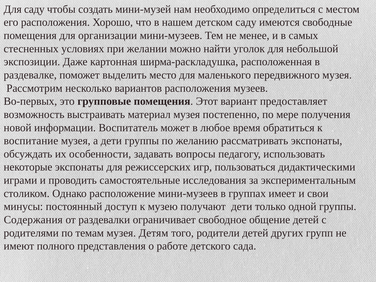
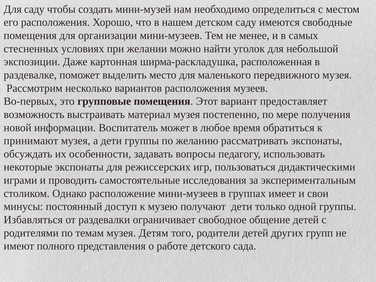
воспитание: воспитание -> принимают
Содержания: Содержания -> Избавляться
